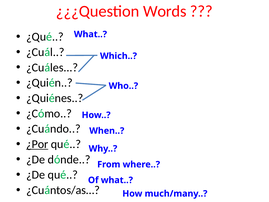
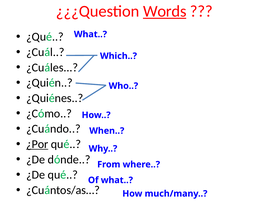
Words underline: none -> present
